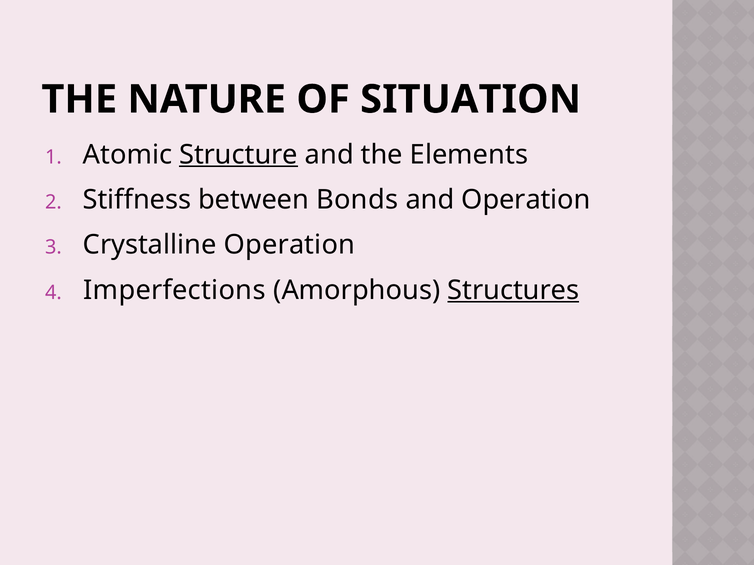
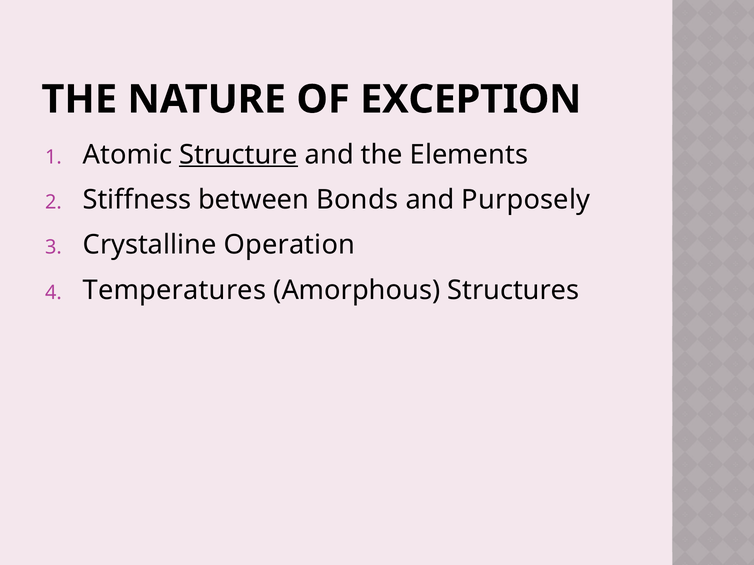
SITUATION: SITUATION -> EXCEPTION
and Operation: Operation -> Purposely
Imperfections: Imperfections -> Temperatures
Structures underline: present -> none
